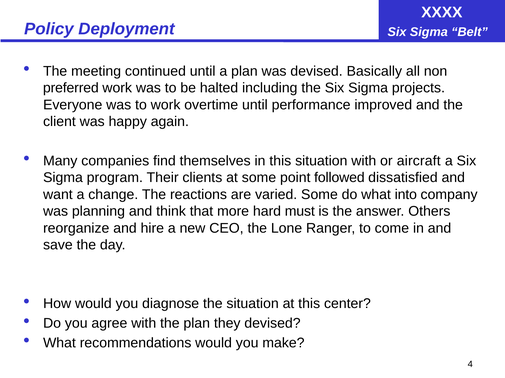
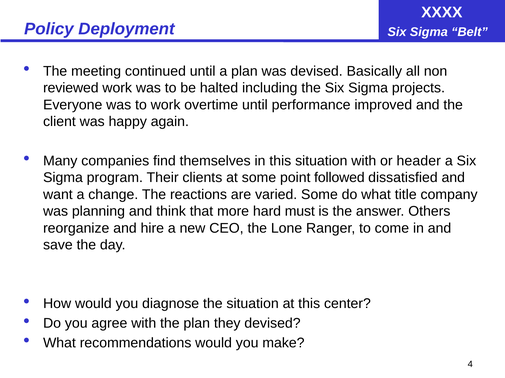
preferred: preferred -> reviewed
aircraft: aircraft -> header
into: into -> title
